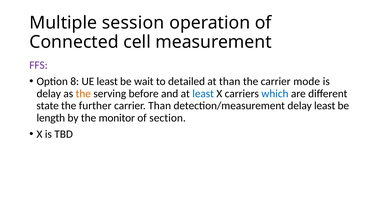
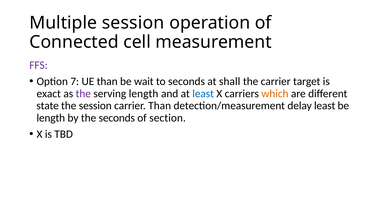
8: 8 -> 7
UE least: least -> than
to detailed: detailed -> seconds
at than: than -> shall
mode: mode -> target
delay at (49, 93): delay -> exact
the at (83, 93) colour: orange -> purple
serving before: before -> length
which colour: blue -> orange
the further: further -> session
the monitor: monitor -> seconds
